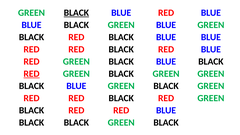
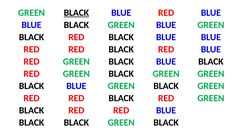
RED at (32, 74) underline: present -> none
